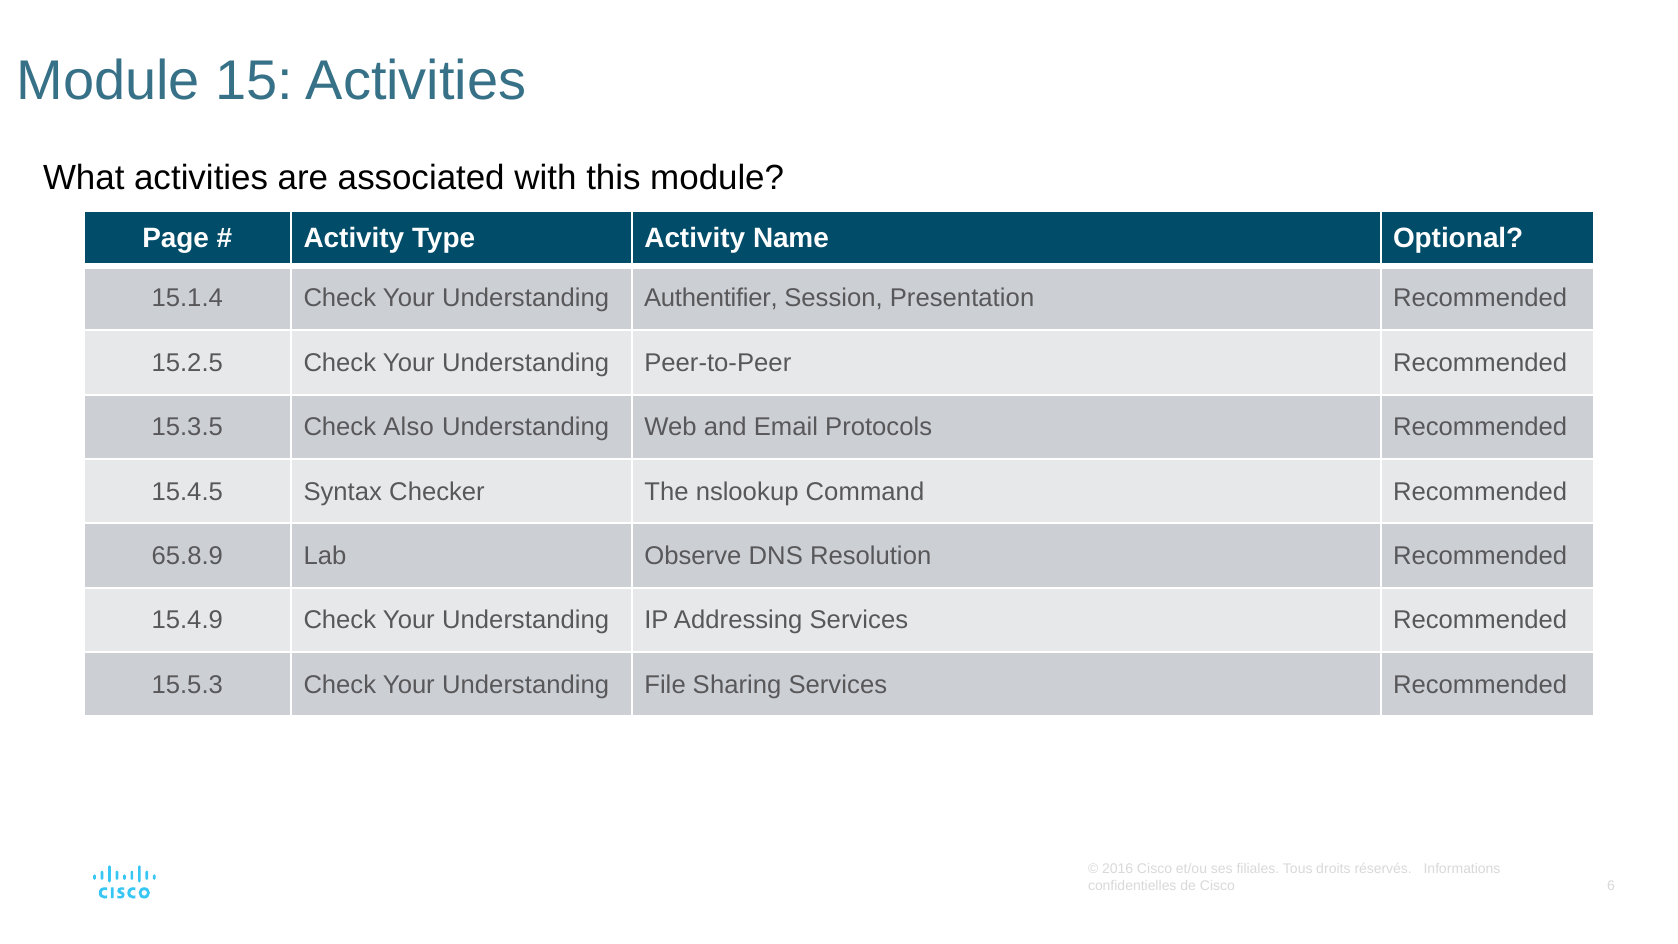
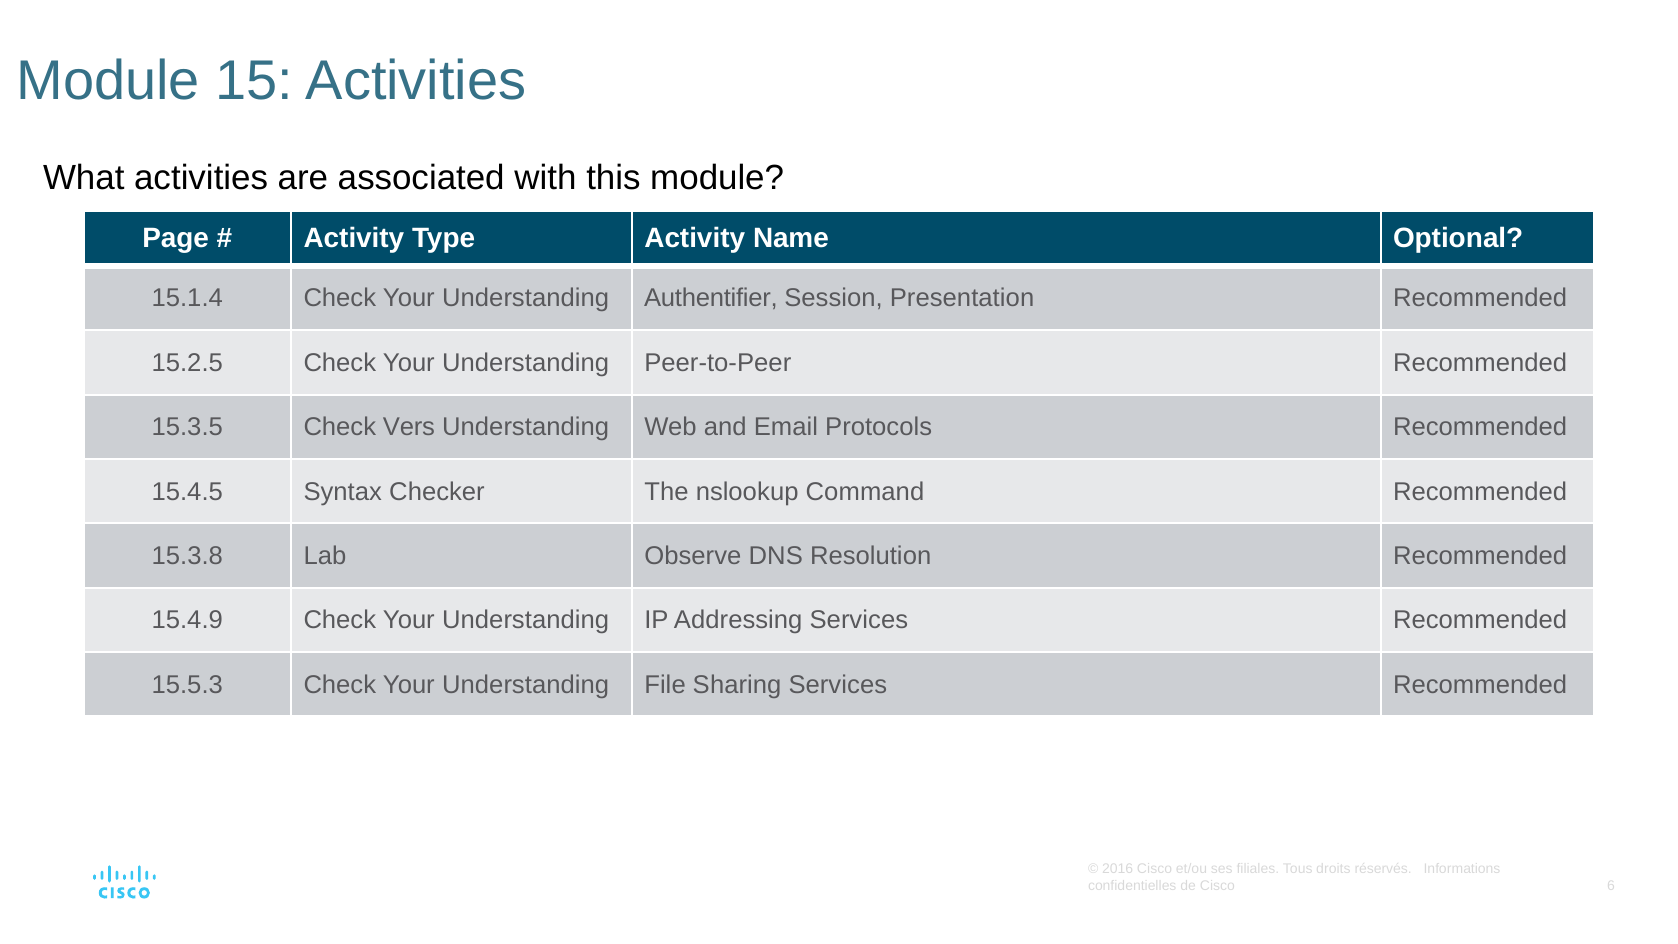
Also: Also -> Vers
65.8.9: 65.8.9 -> 15.3.8
